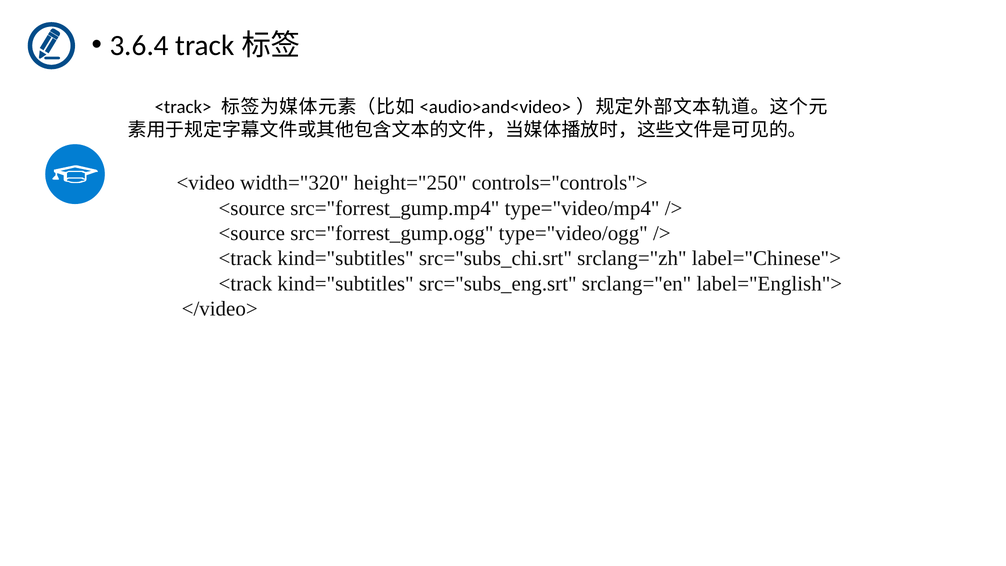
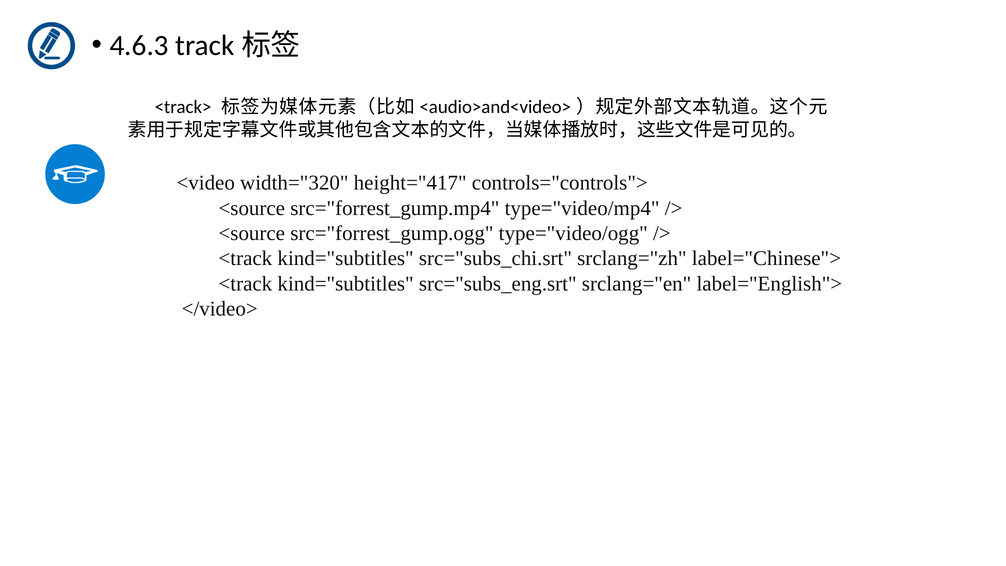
3.6.4: 3.6.4 -> 4.6.3
height="250: height="250 -> height="417
